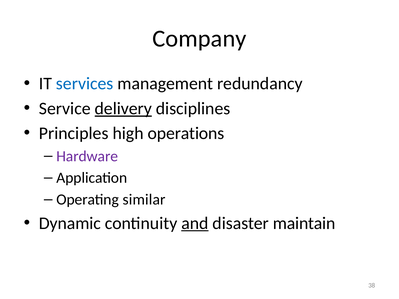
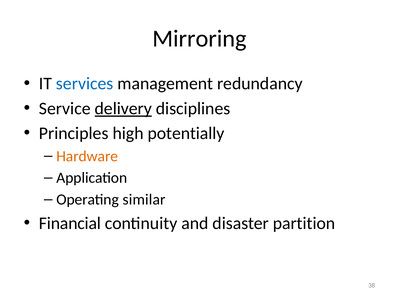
Company: Company -> Mirroring
operations: operations -> potentially
Hardware colour: purple -> orange
Dynamic: Dynamic -> Financial
and underline: present -> none
maintain: maintain -> partition
